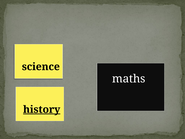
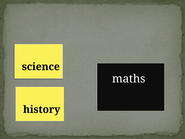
history underline: present -> none
